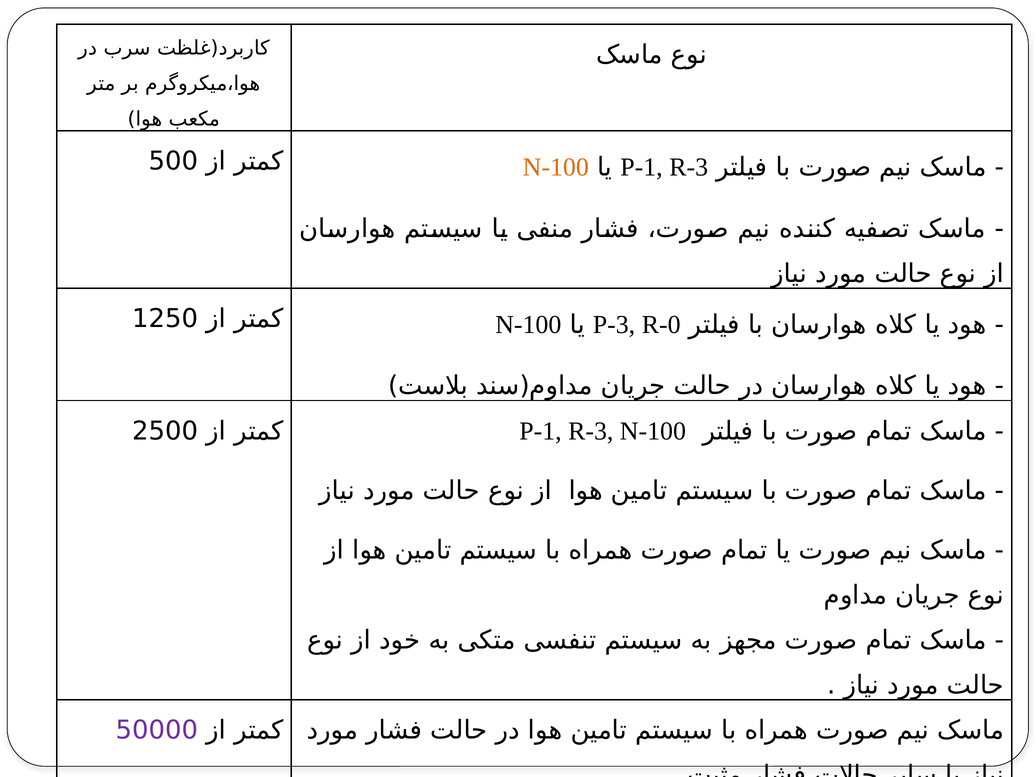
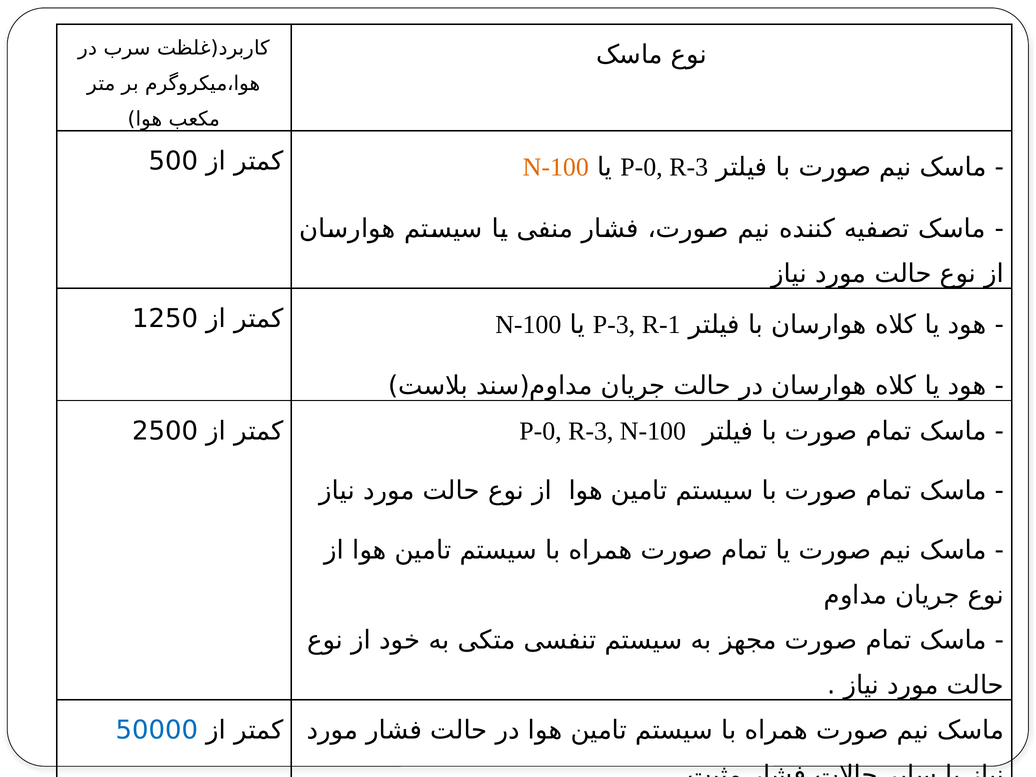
P-1 at (641, 167): P-1 -> P-0
R-0: R-0 -> R-1
P-1 at (541, 431): P-1 -> P-0
50000 colour: purple -> blue
